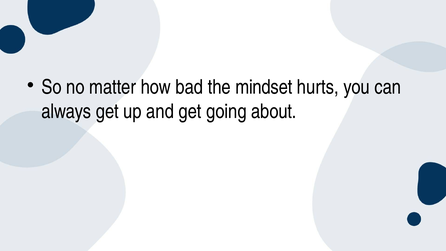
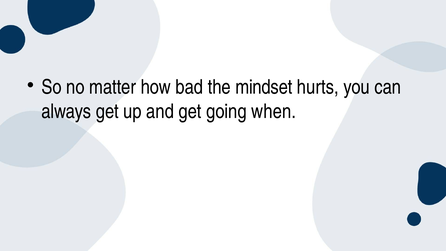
about: about -> when
